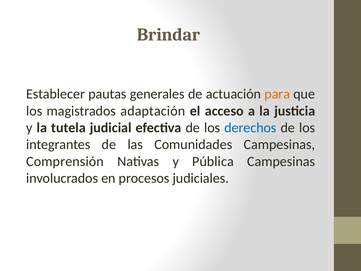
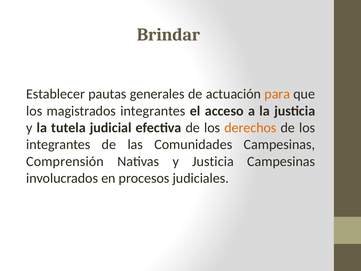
magistrados adaptación: adaptación -> integrantes
derechos colour: blue -> orange
y Pública: Pública -> Justicia
